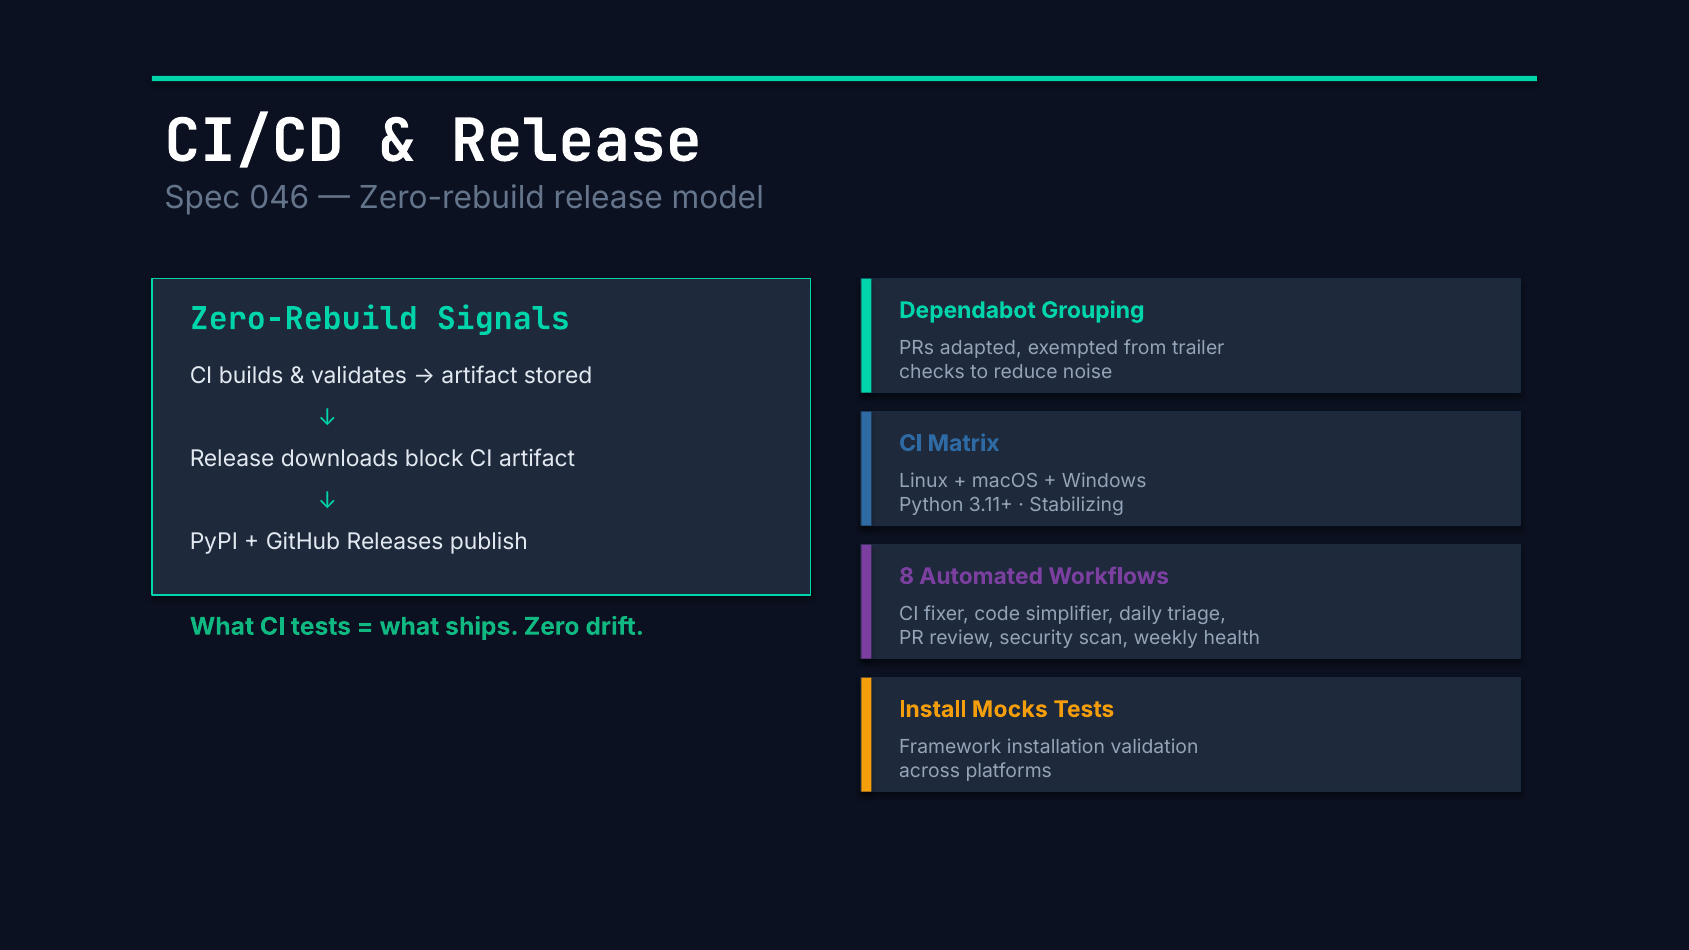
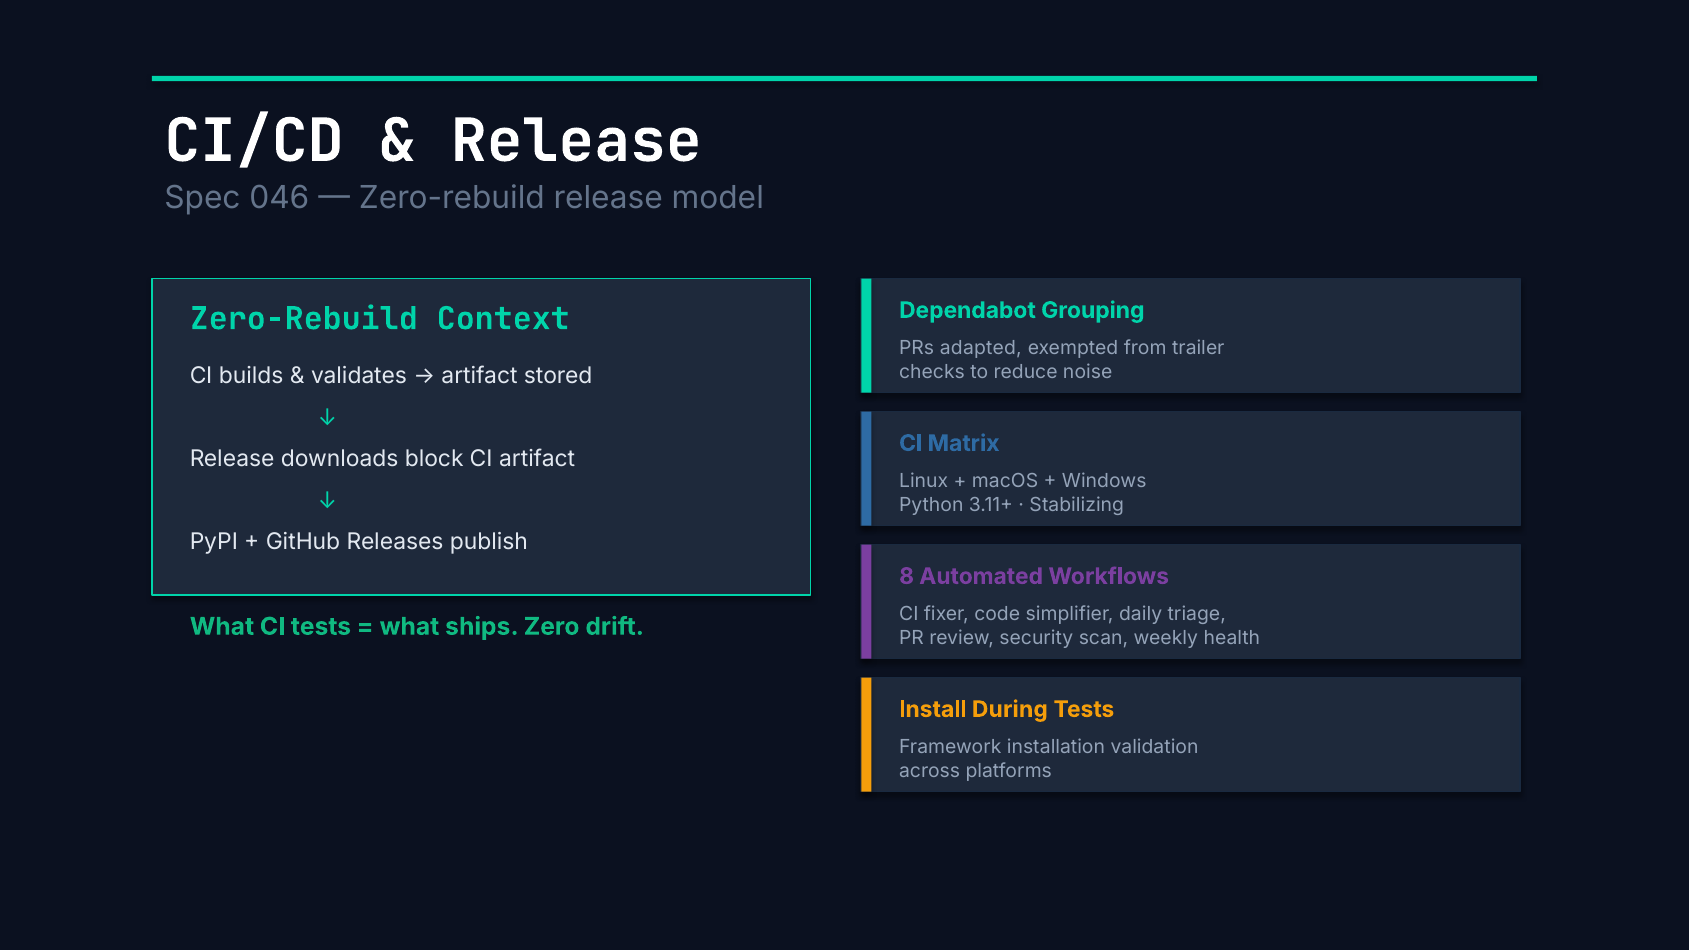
Signals: Signals -> Context
Mocks: Mocks -> During
